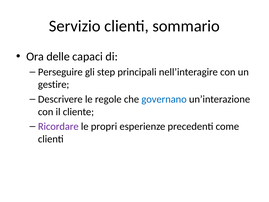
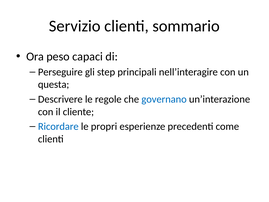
delle: delle -> peso
gestire: gestire -> questa
Ricordare colour: purple -> blue
